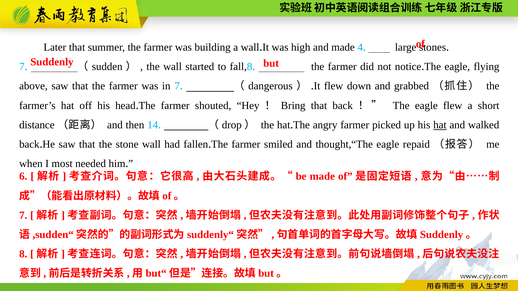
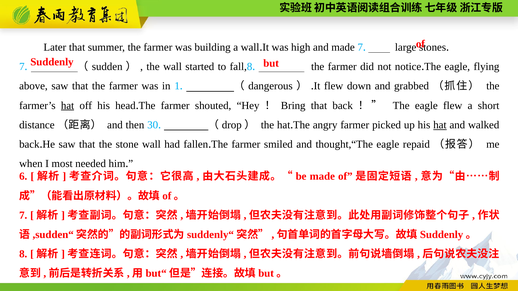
made 4: 4 -> 7
in 7: 7 -> 1
hat at (68, 106) underline: none -> present
14: 14 -> 30
